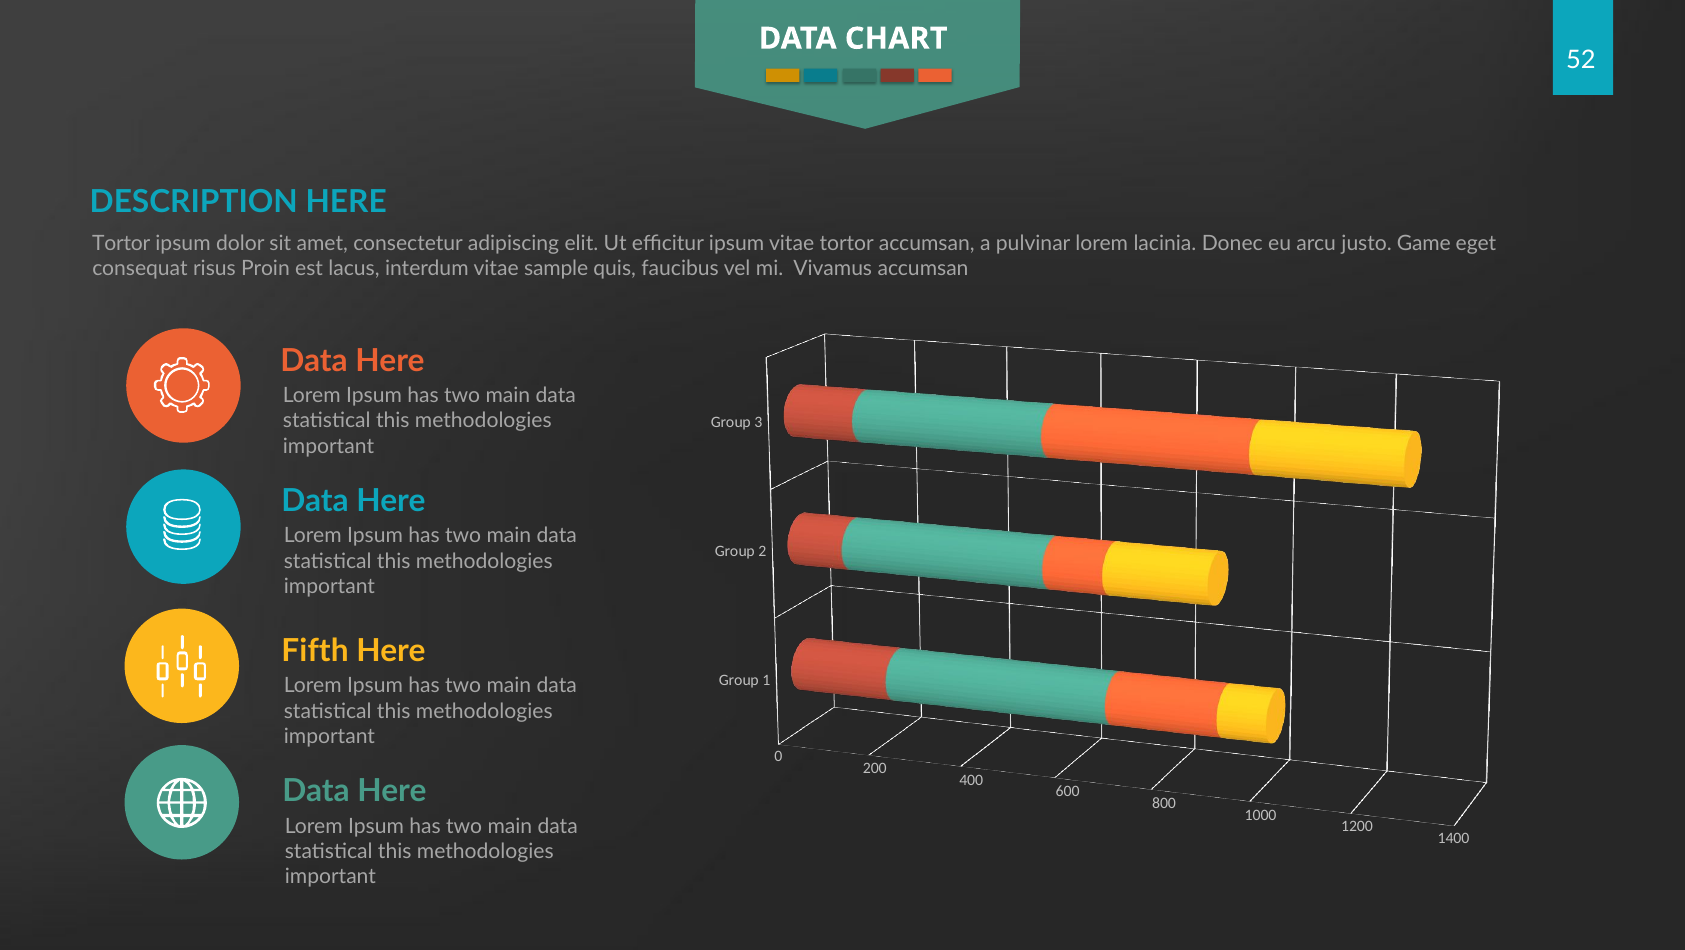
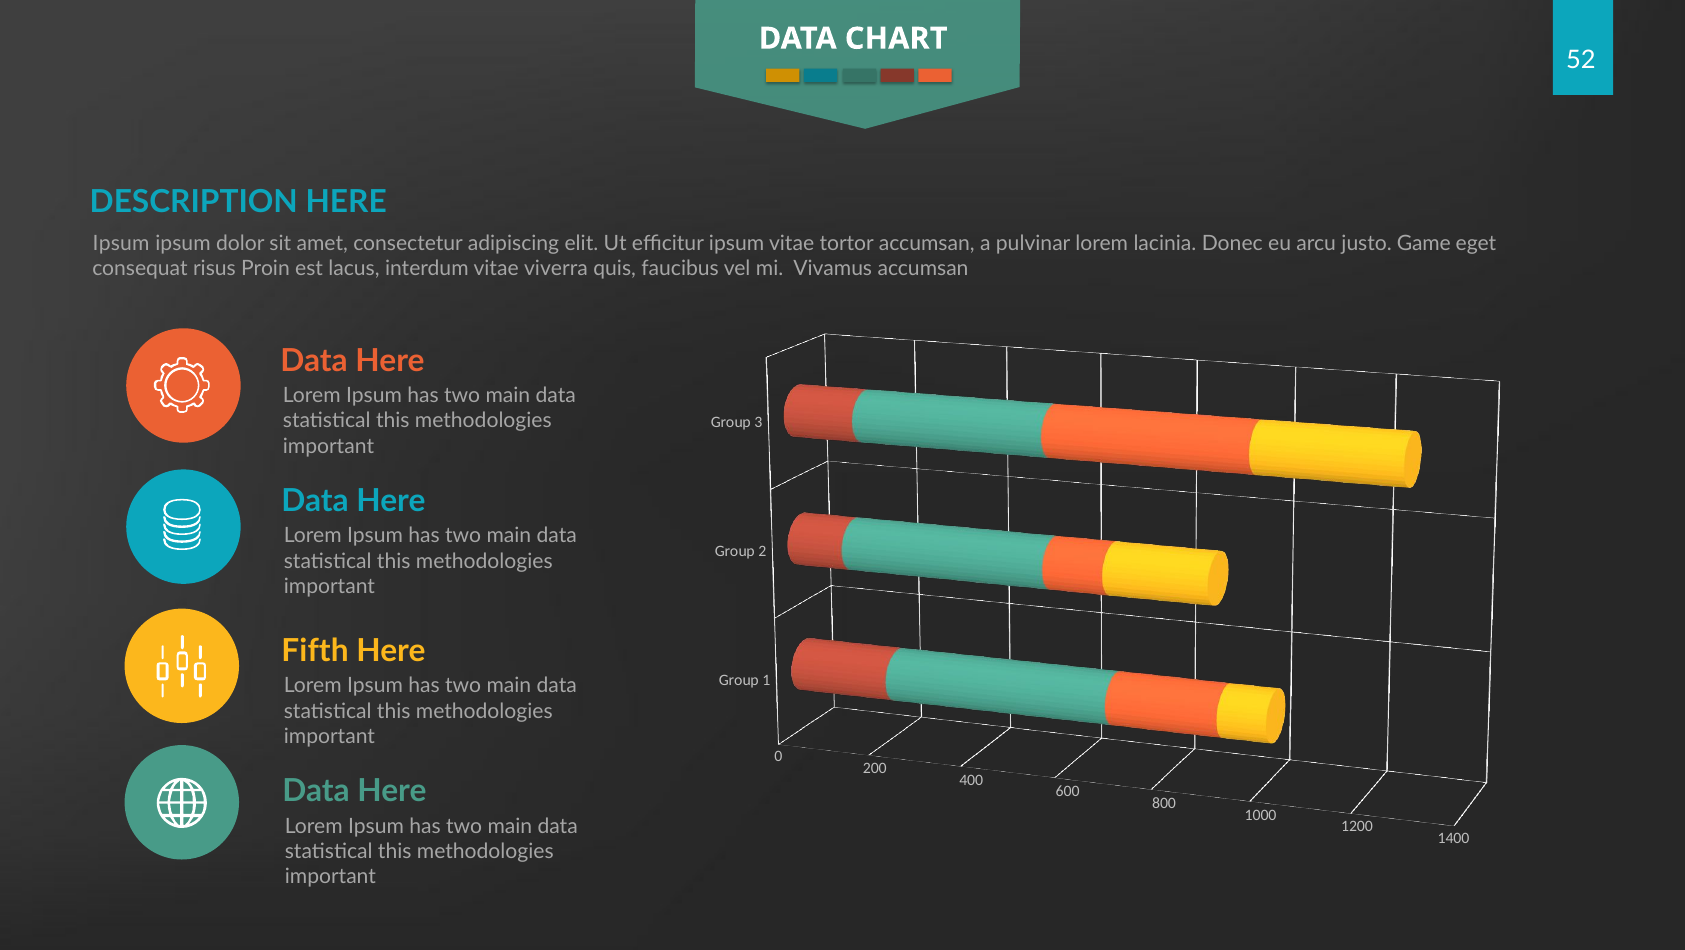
Tortor at (121, 244): Tortor -> Ipsum
sample: sample -> viverra
